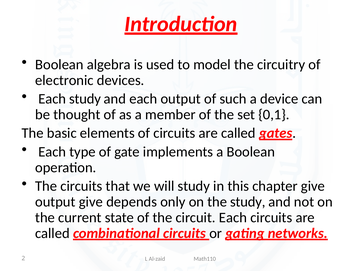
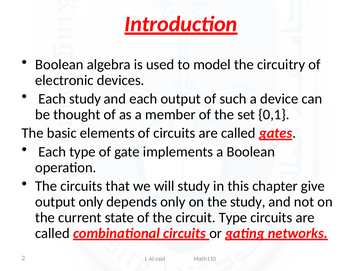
output give: give -> only
circuit Each: Each -> Type
